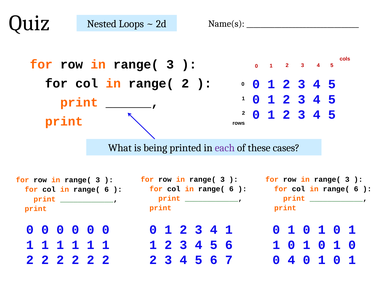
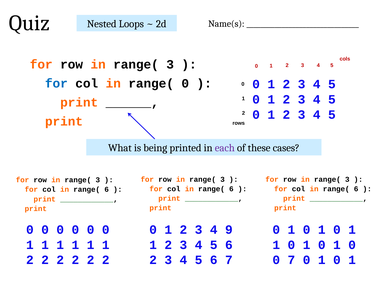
for at (56, 83) colour: black -> blue
range( 2: 2 -> 0
4 1: 1 -> 9
0 4: 4 -> 7
